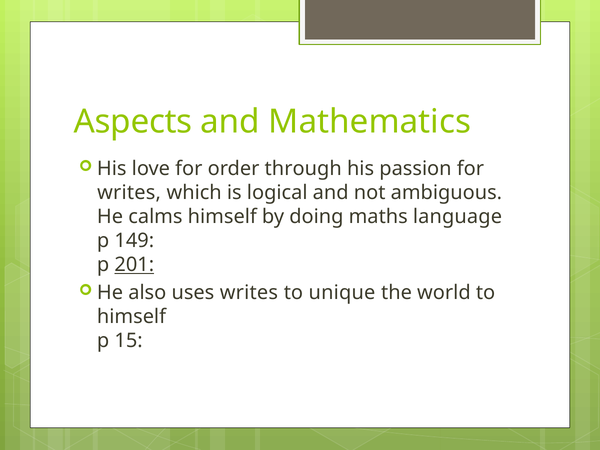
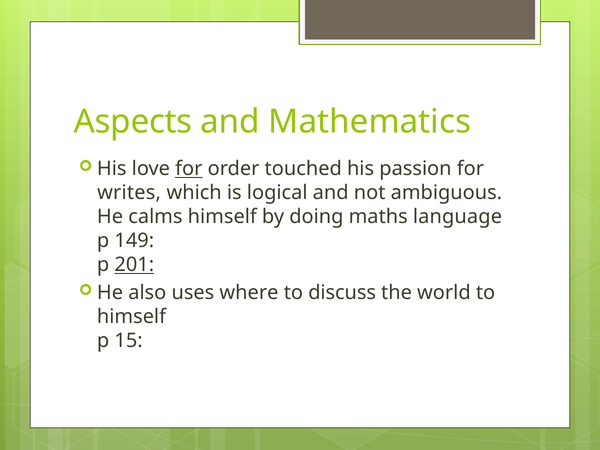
for at (189, 169) underline: none -> present
through: through -> touched
uses writes: writes -> where
unique: unique -> discuss
